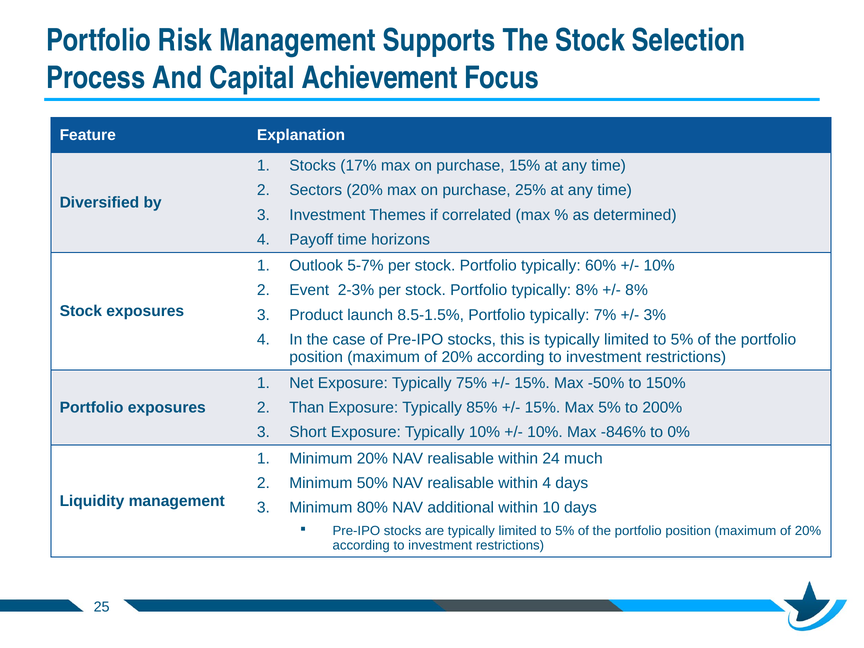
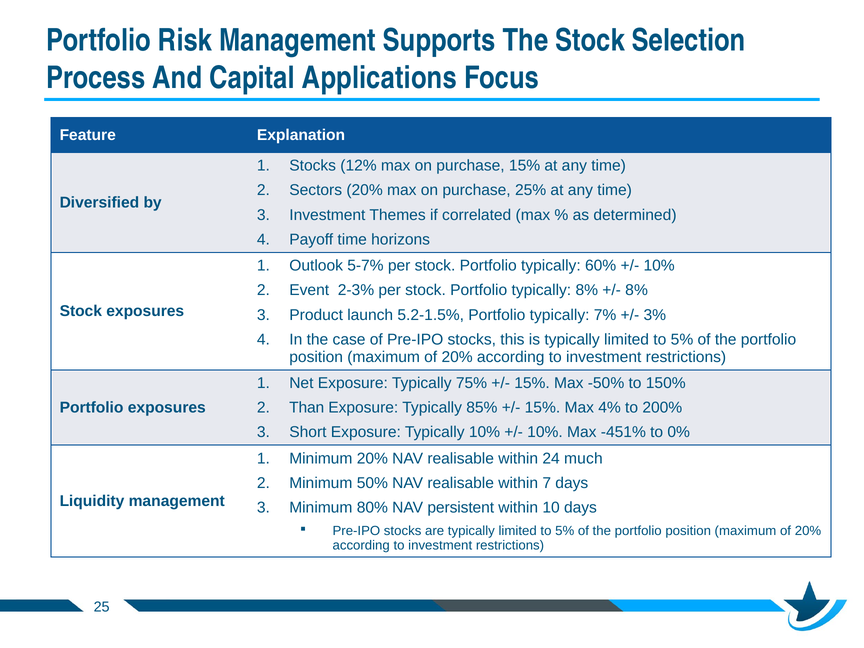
Achievement: Achievement -> Applications
17%: 17% -> 12%
8.5-1.5%: 8.5-1.5% -> 5.2-1.5%
Max 5%: 5% -> 4%
-846%: -846% -> -451%
within 4: 4 -> 7
additional: additional -> persistent
